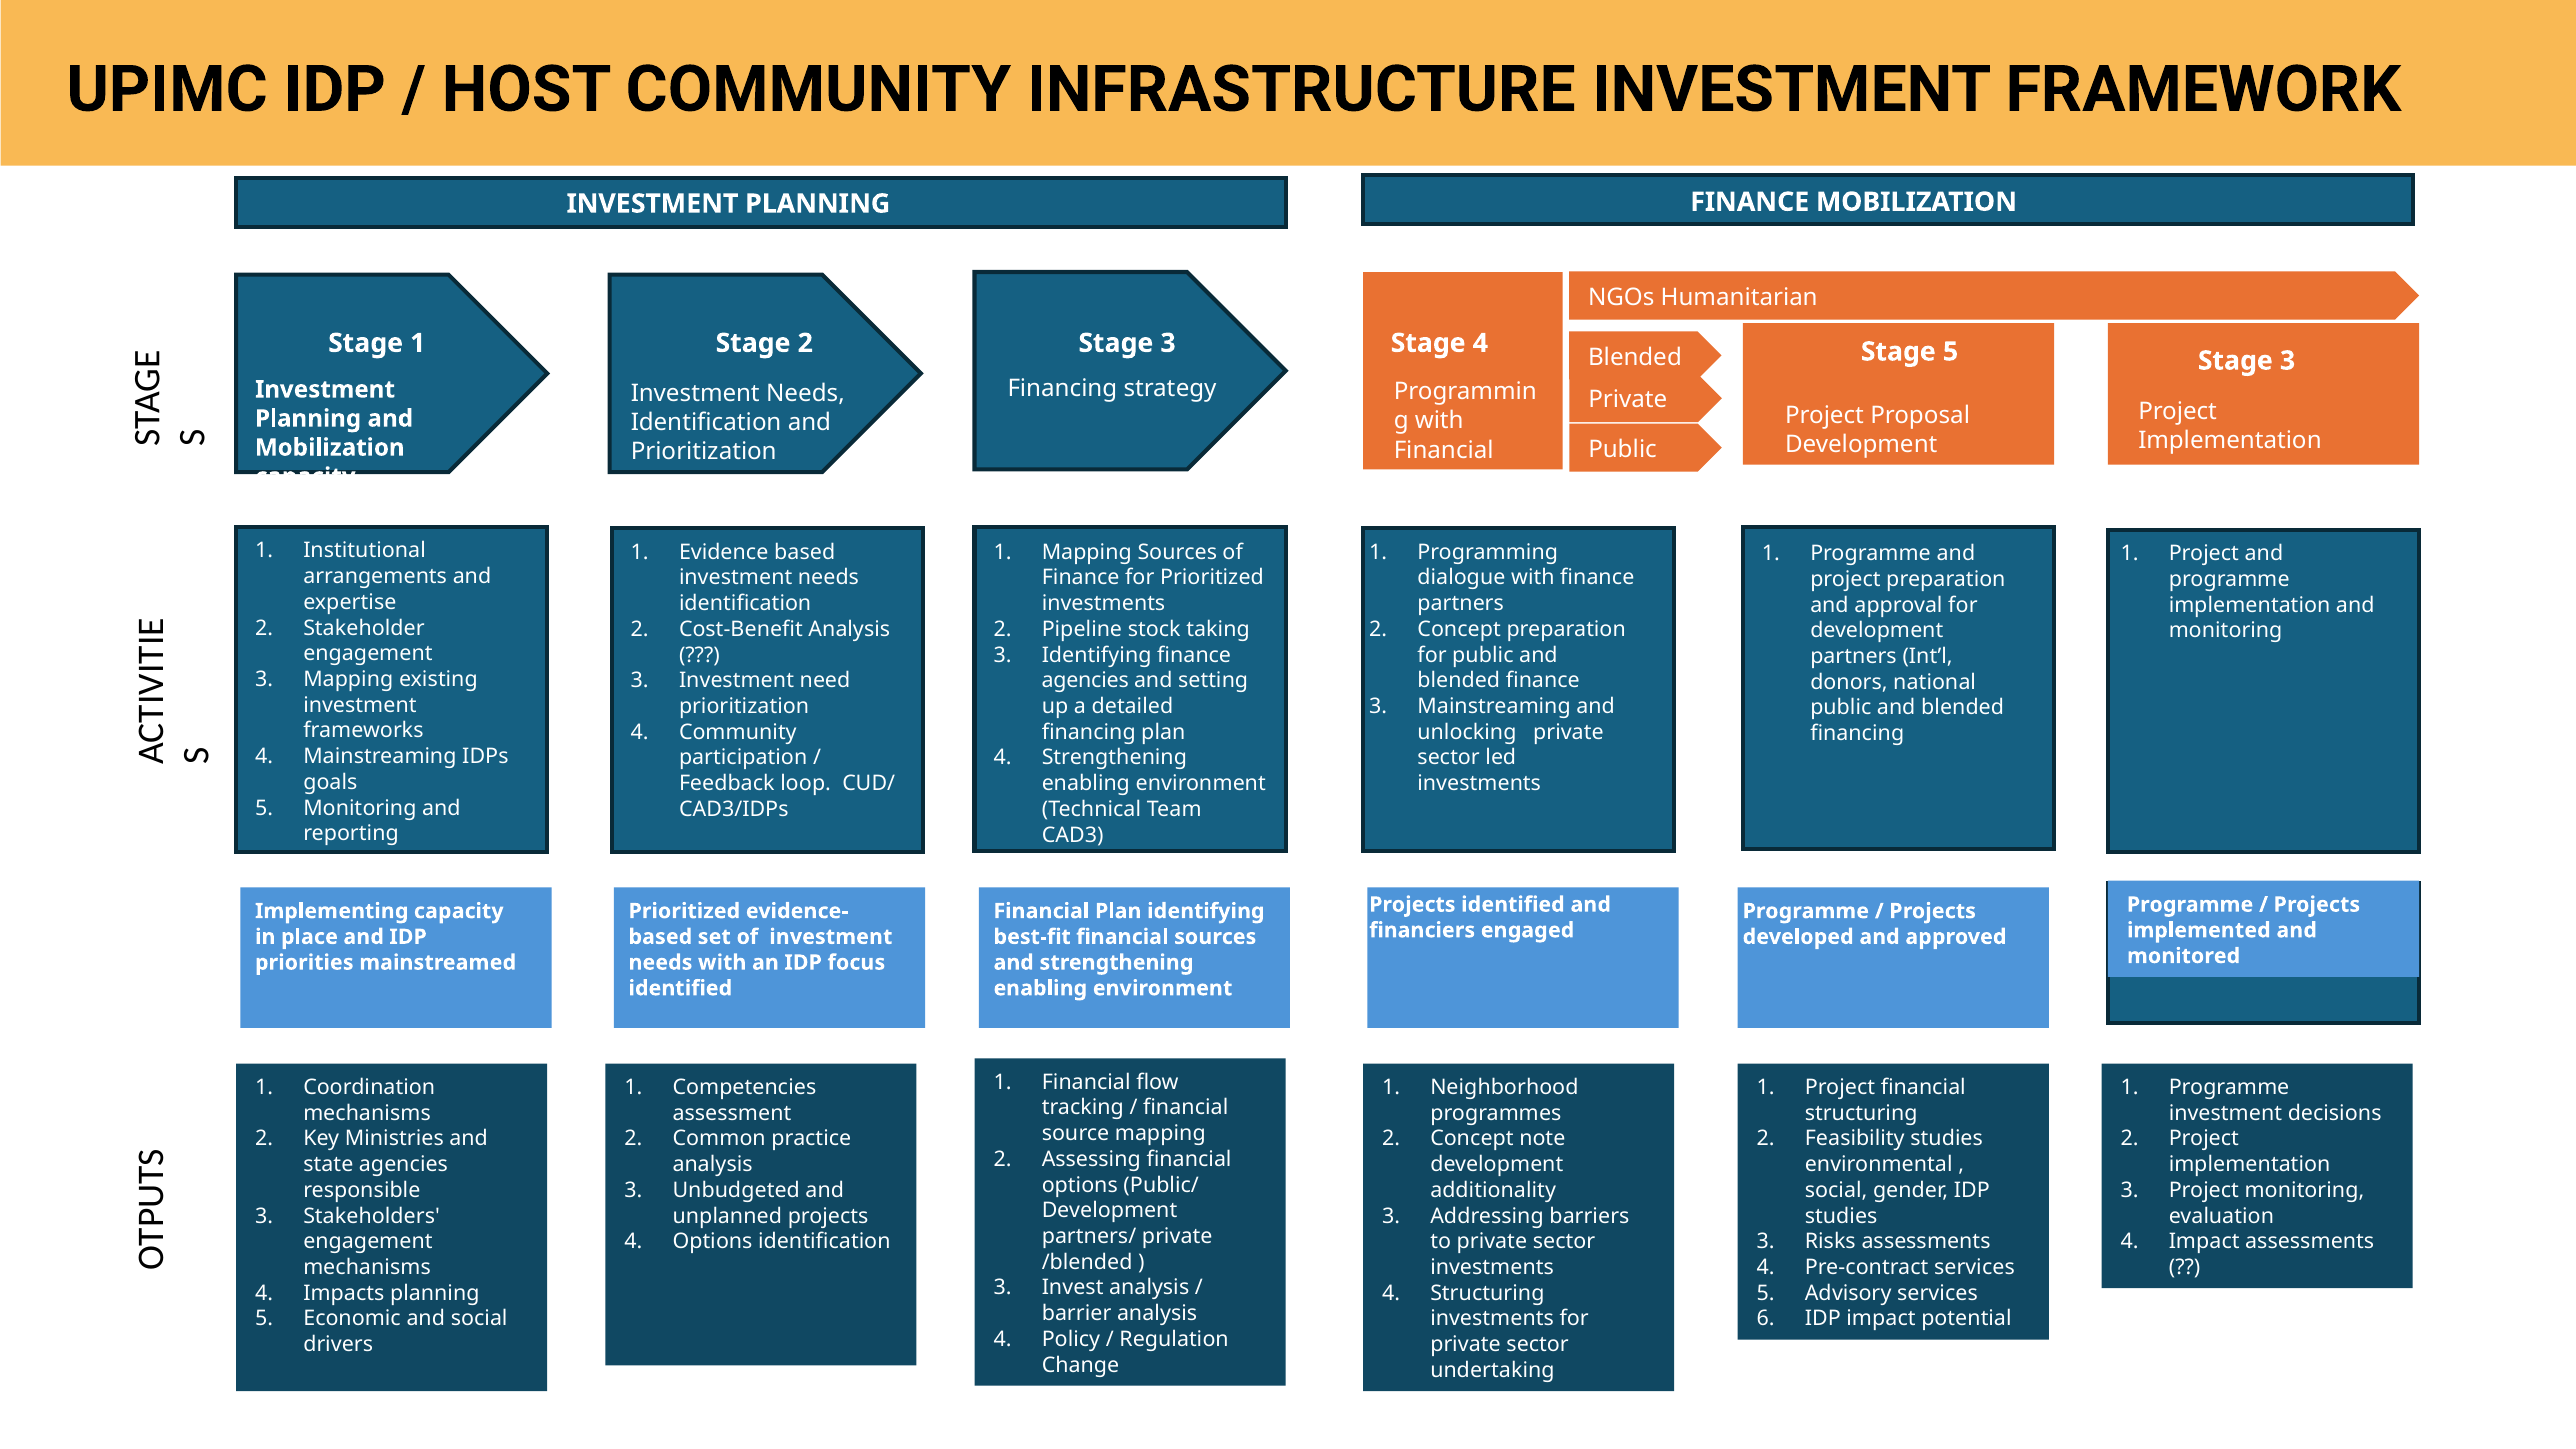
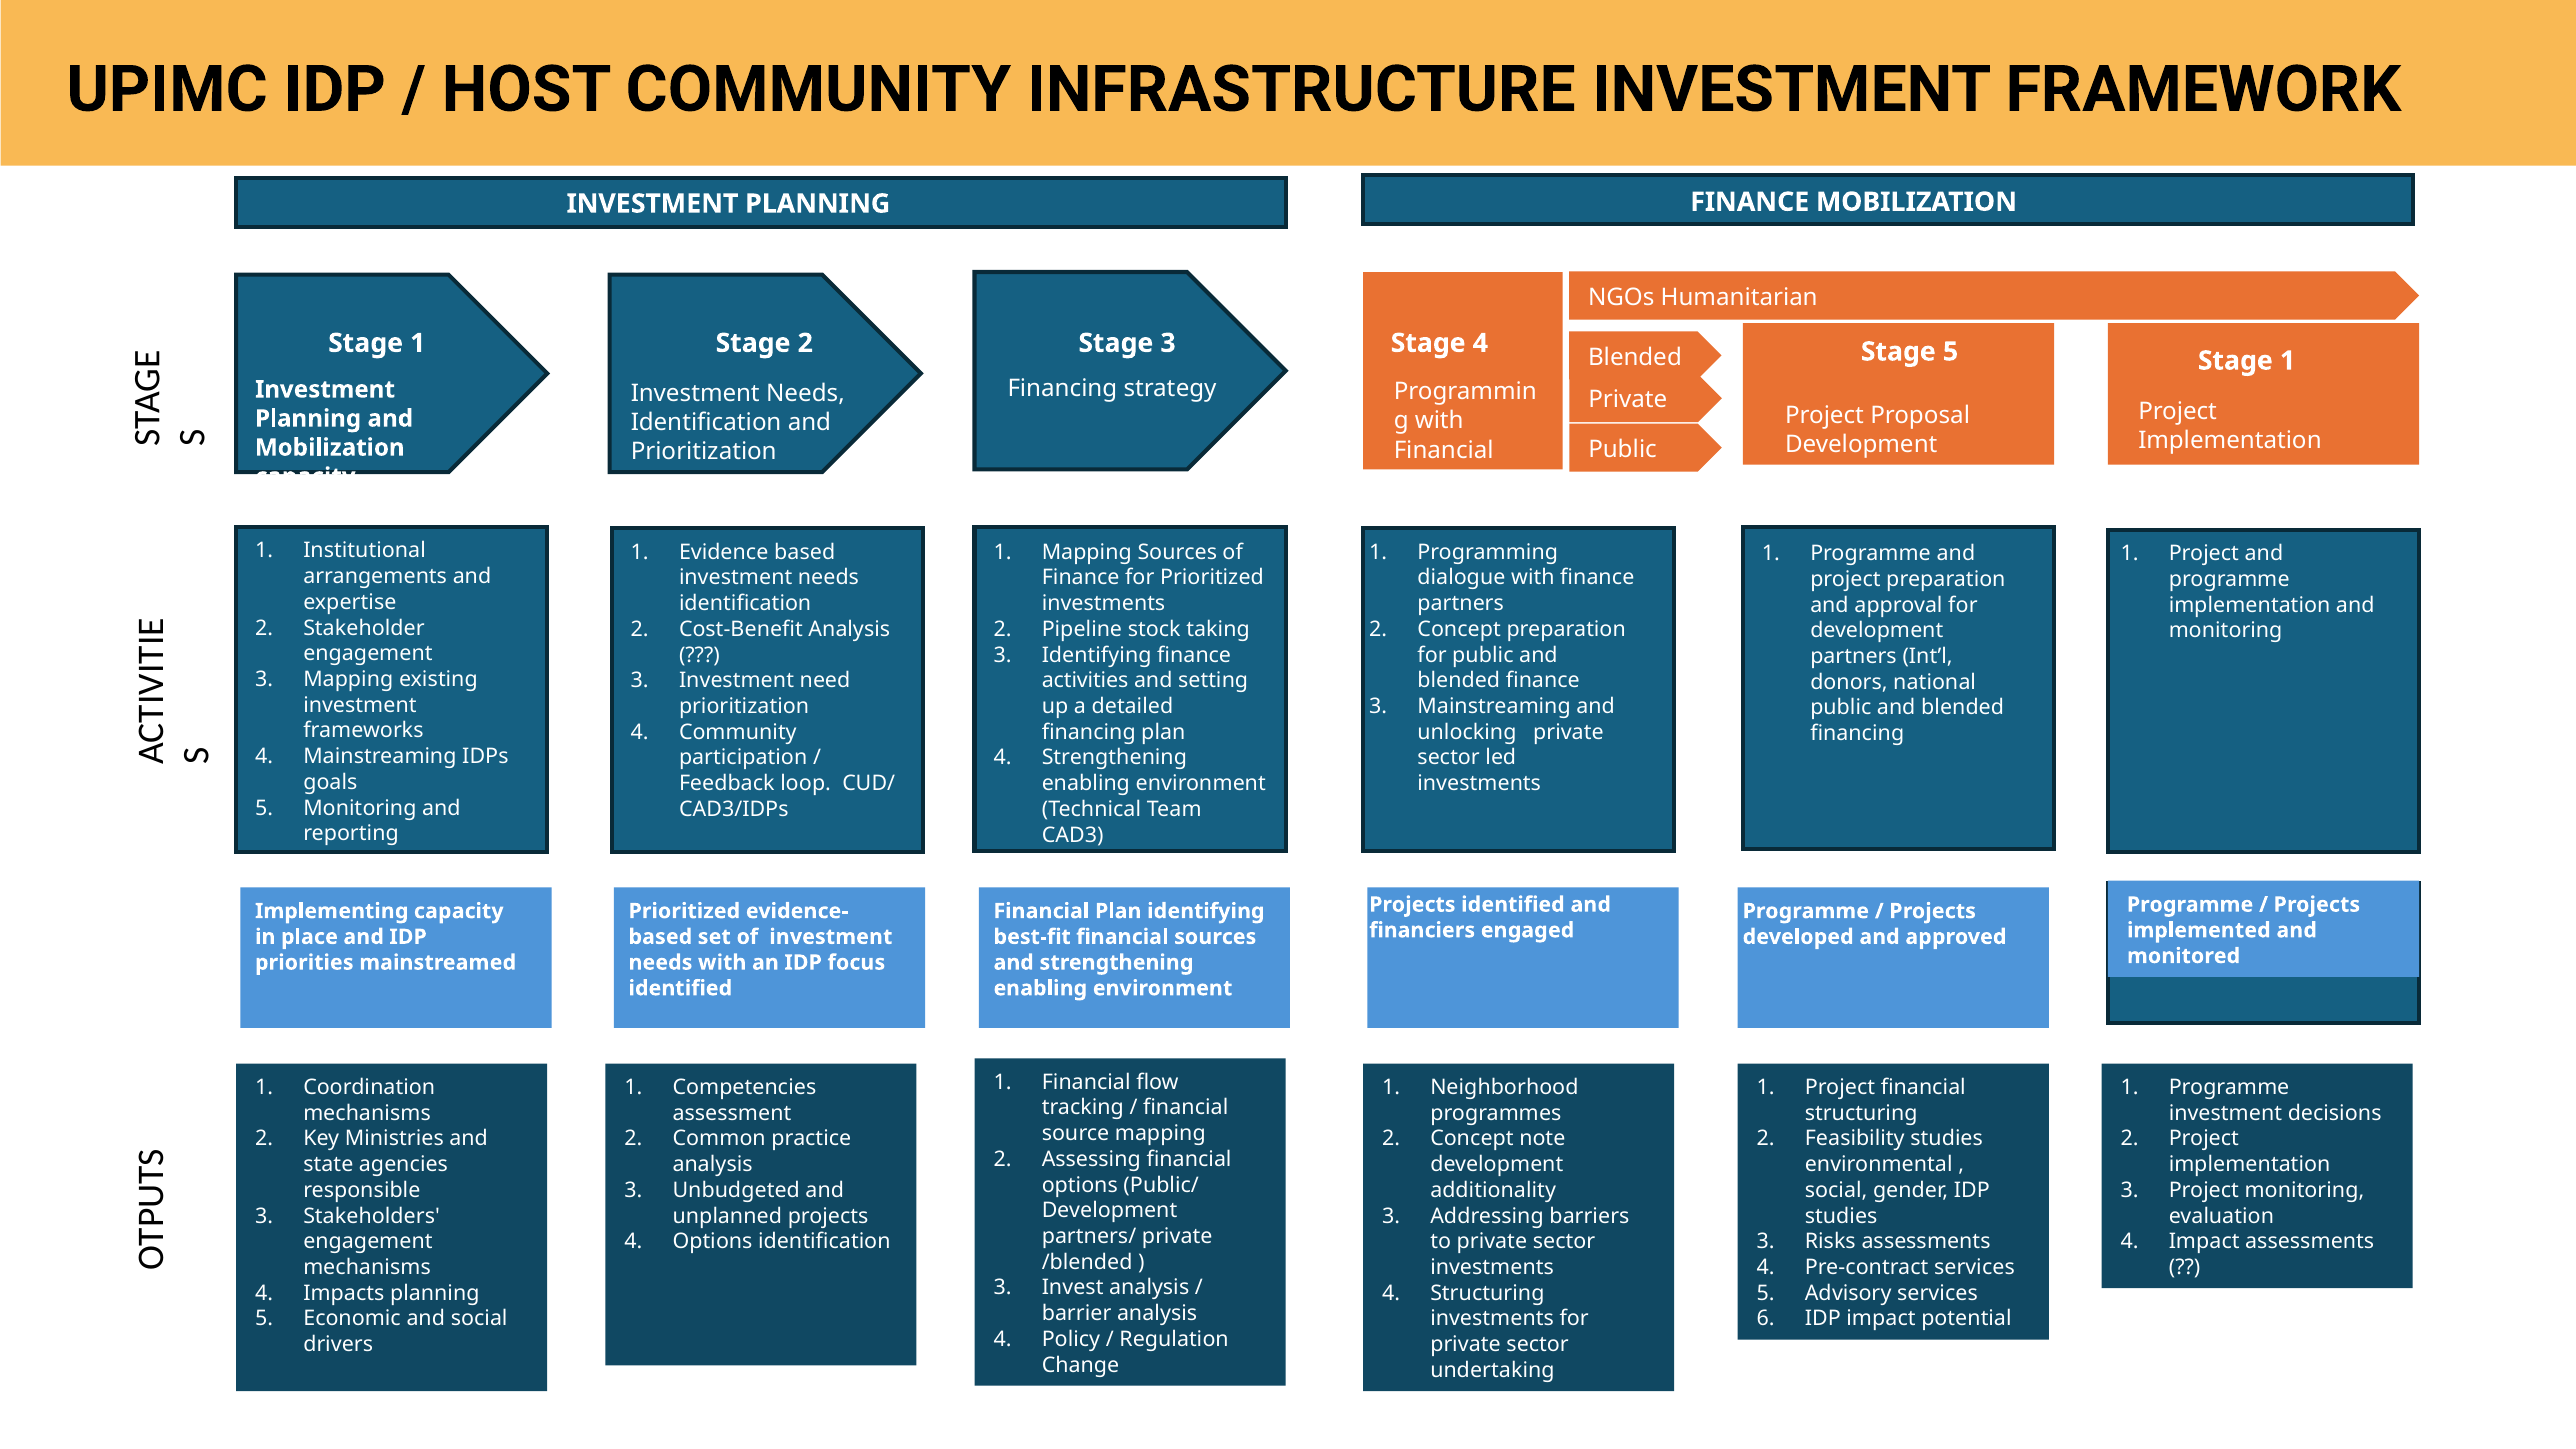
5 Stage 3: 3 -> 1
agencies at (1085, 681): agencies -> activities
